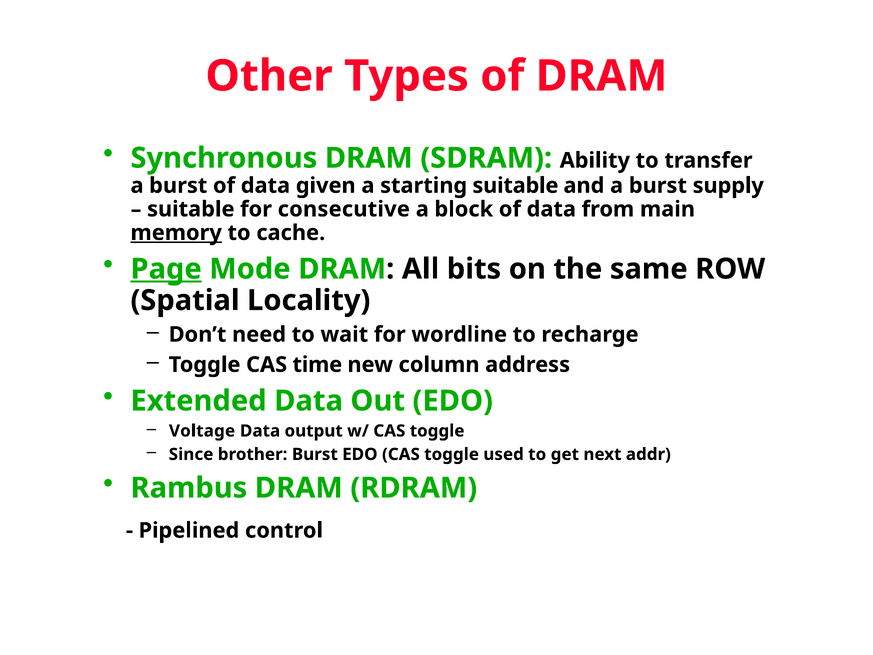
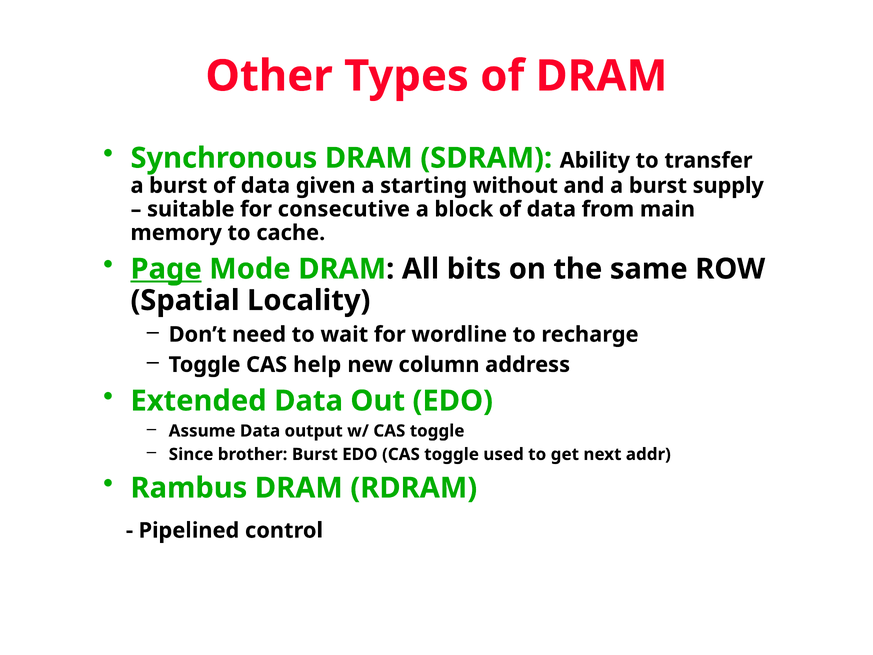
starting suitable: suitable -> without
memory underline: present -> none
time: time -> help
Voltage: Voltage -> Assume
